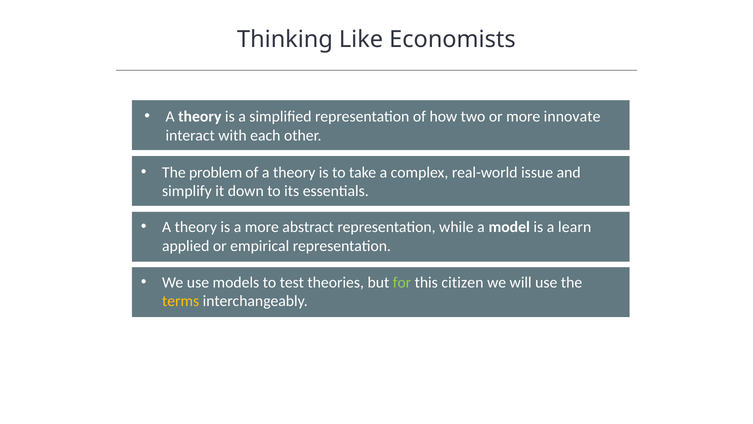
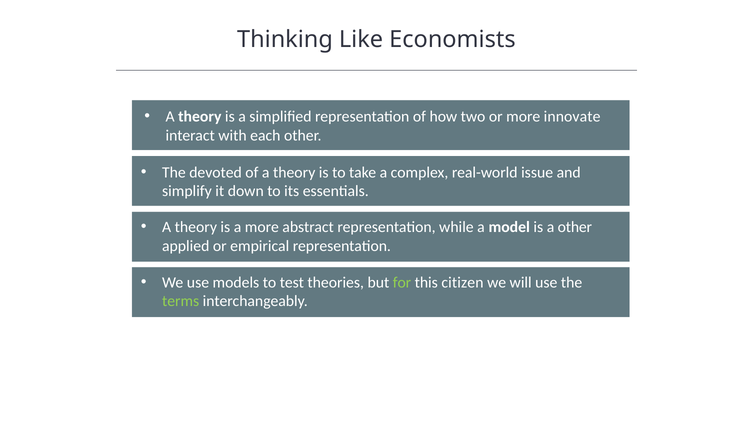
problem: problem -> devoted
a learn: learn -> other
terms colour: yellow -> light green
